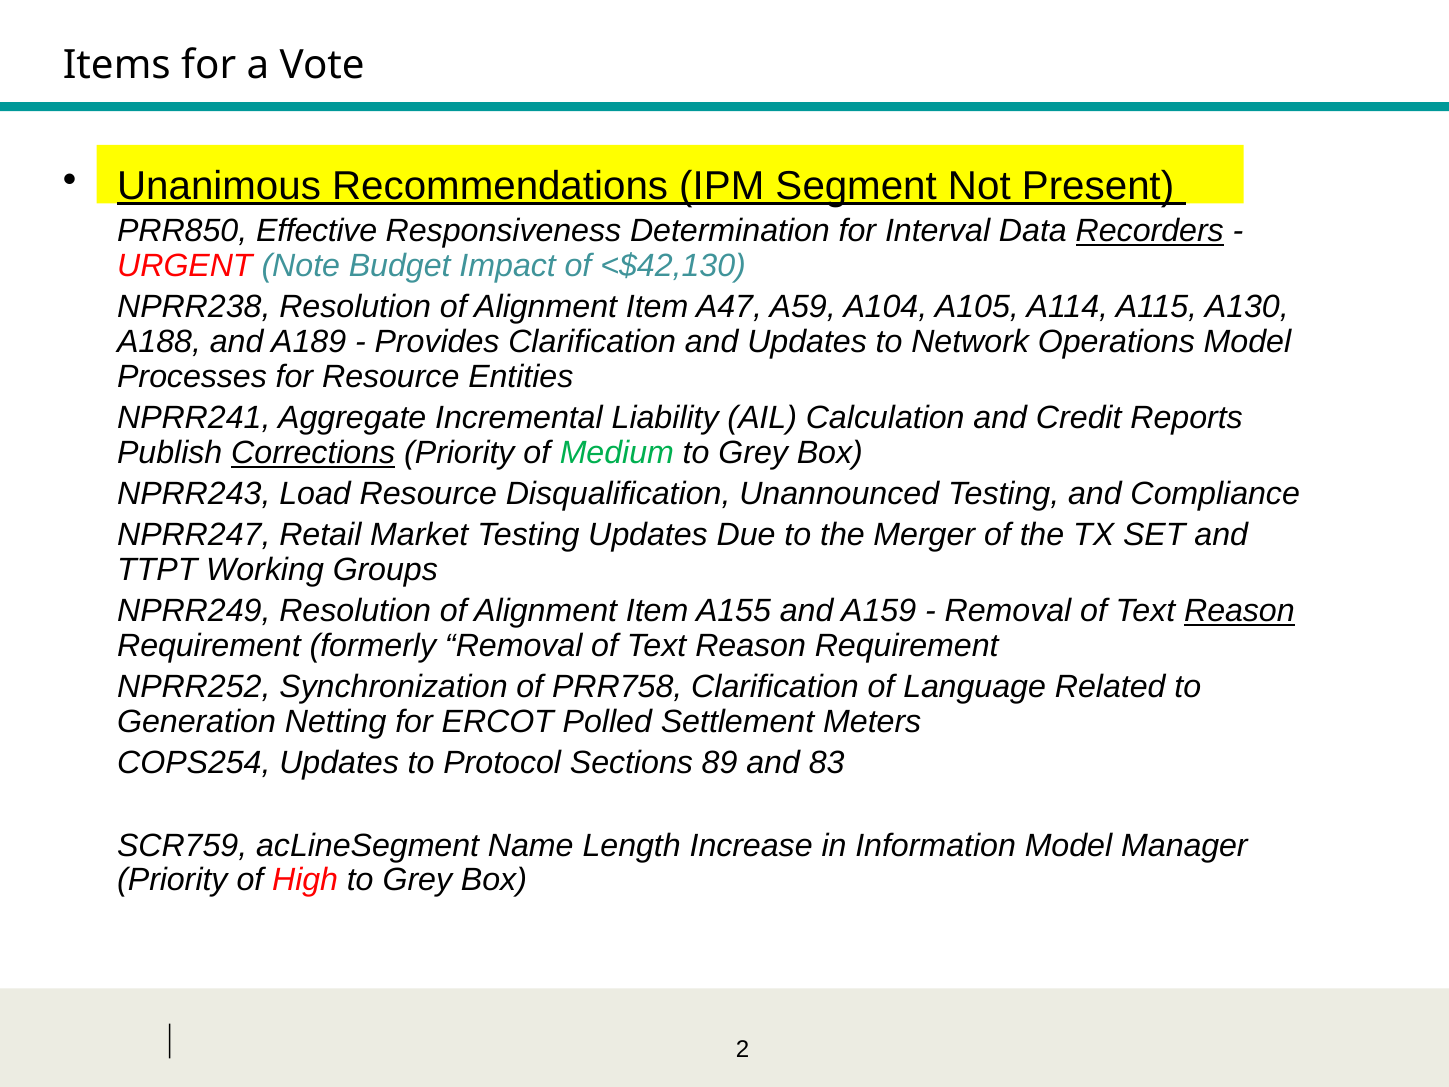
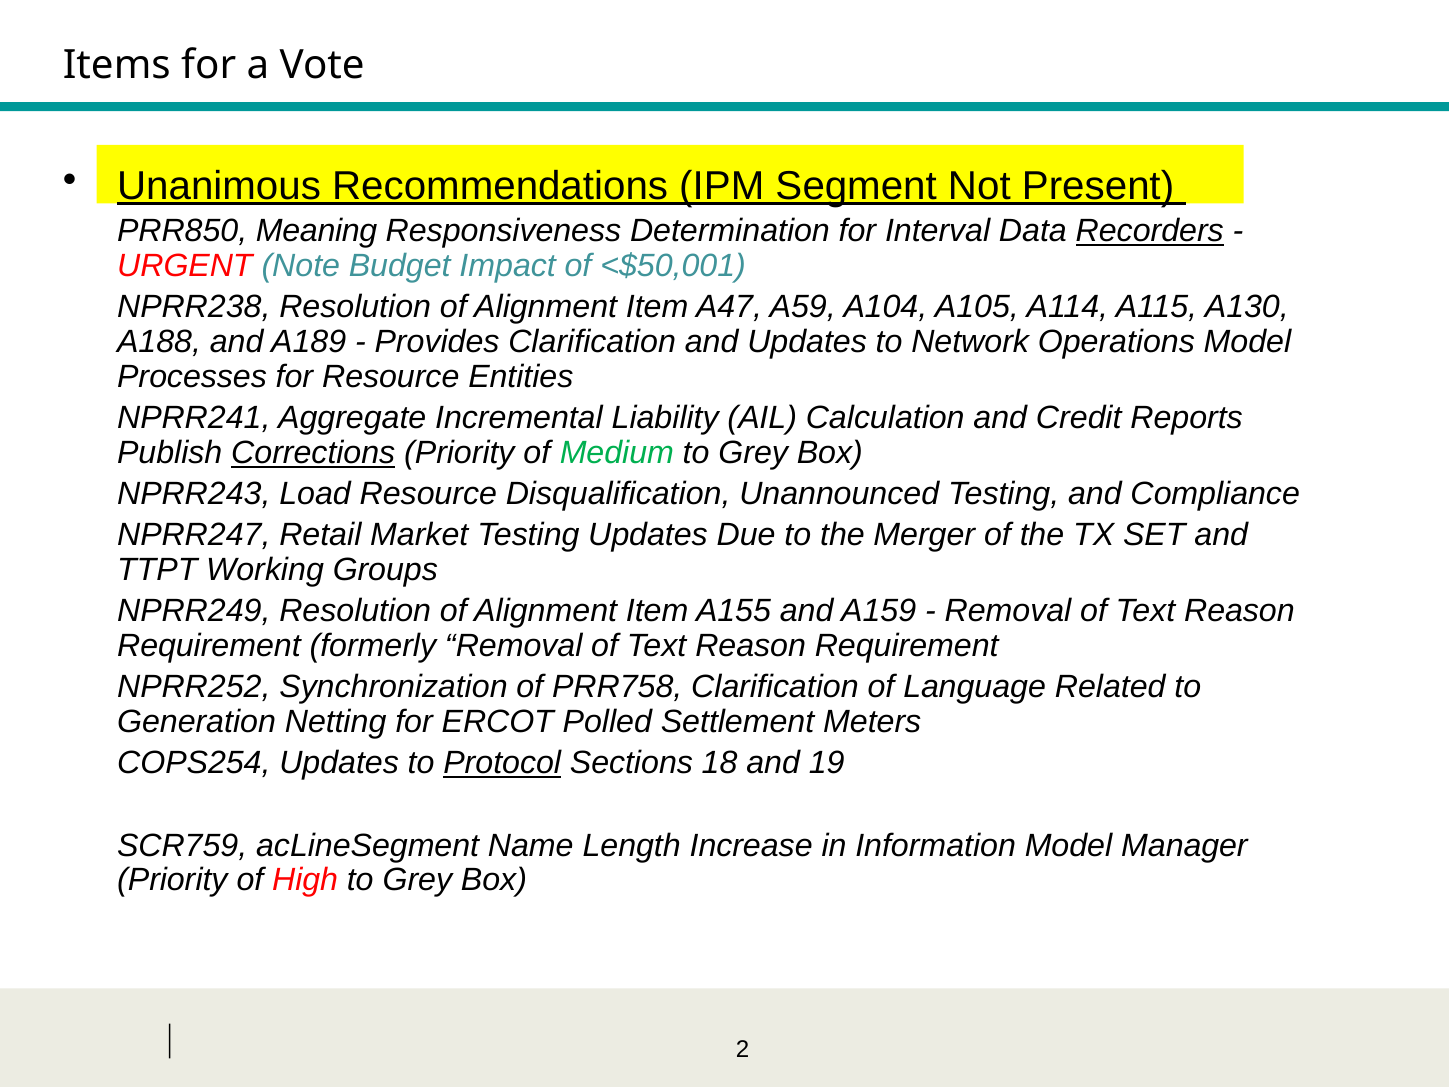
Effective: Effective -> Meaning
<$42,130: <$42,130 -> <$50,001
Reason at (1239, 611) underline: present -> none
Protocol underline: none -> present
89: 89 -> 18
83: 83 -> 19
